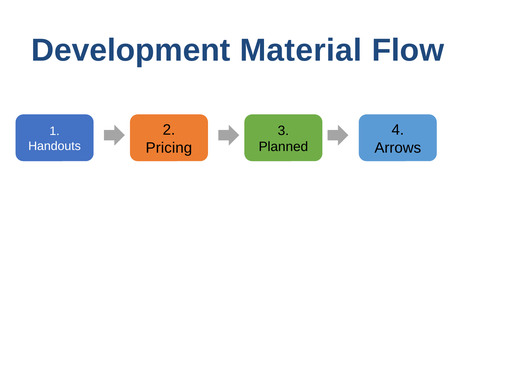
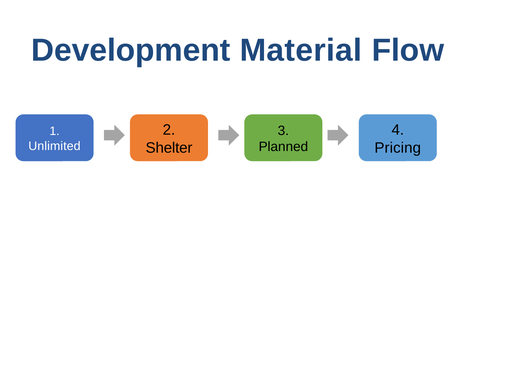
Handouts: Handouts -> Unlimited
Pricing: Pricing -> Shelter
Arrows: Arrows -> Pricing
